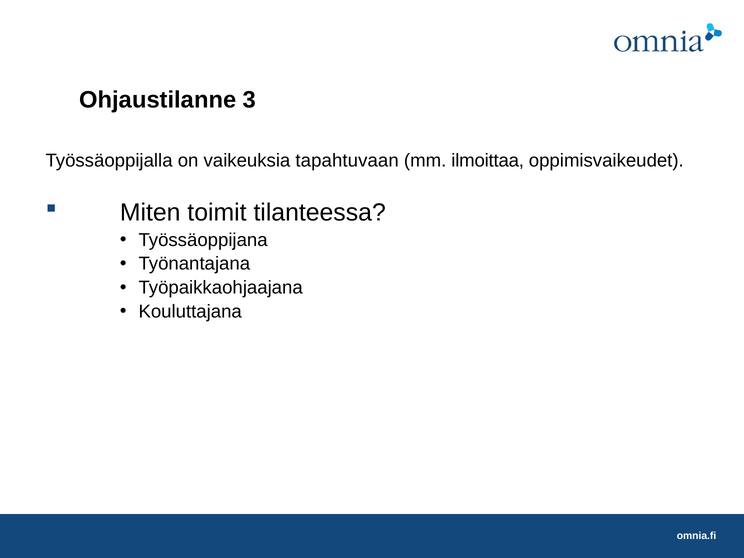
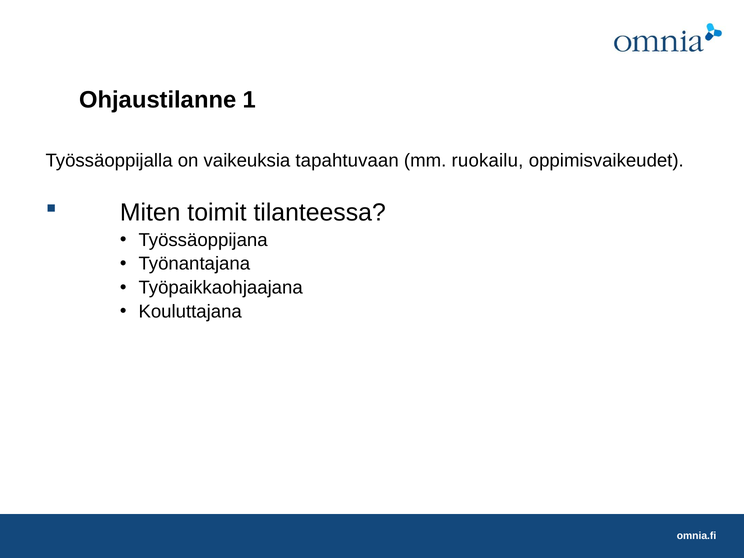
3: 3 -> 1
ilmoittaa: ilmoittaa -> ruokailu
